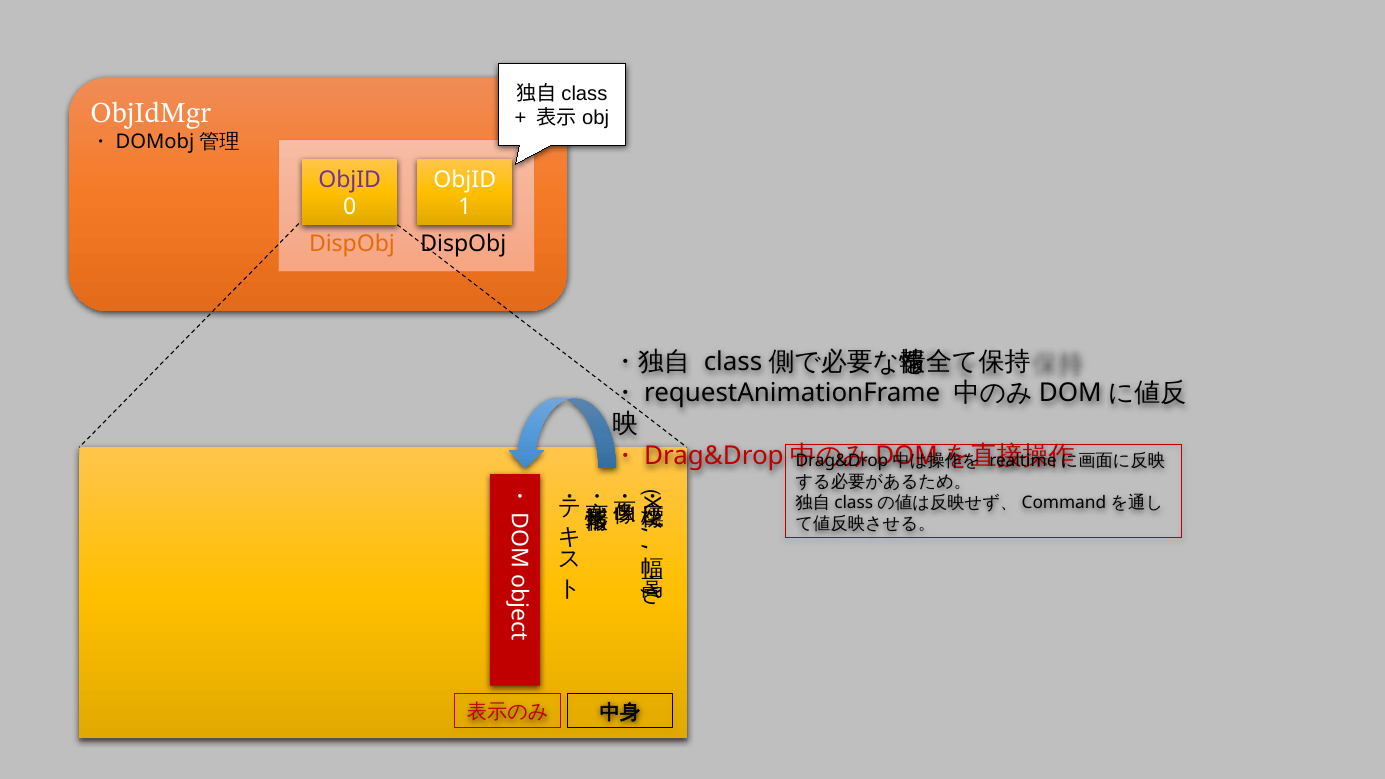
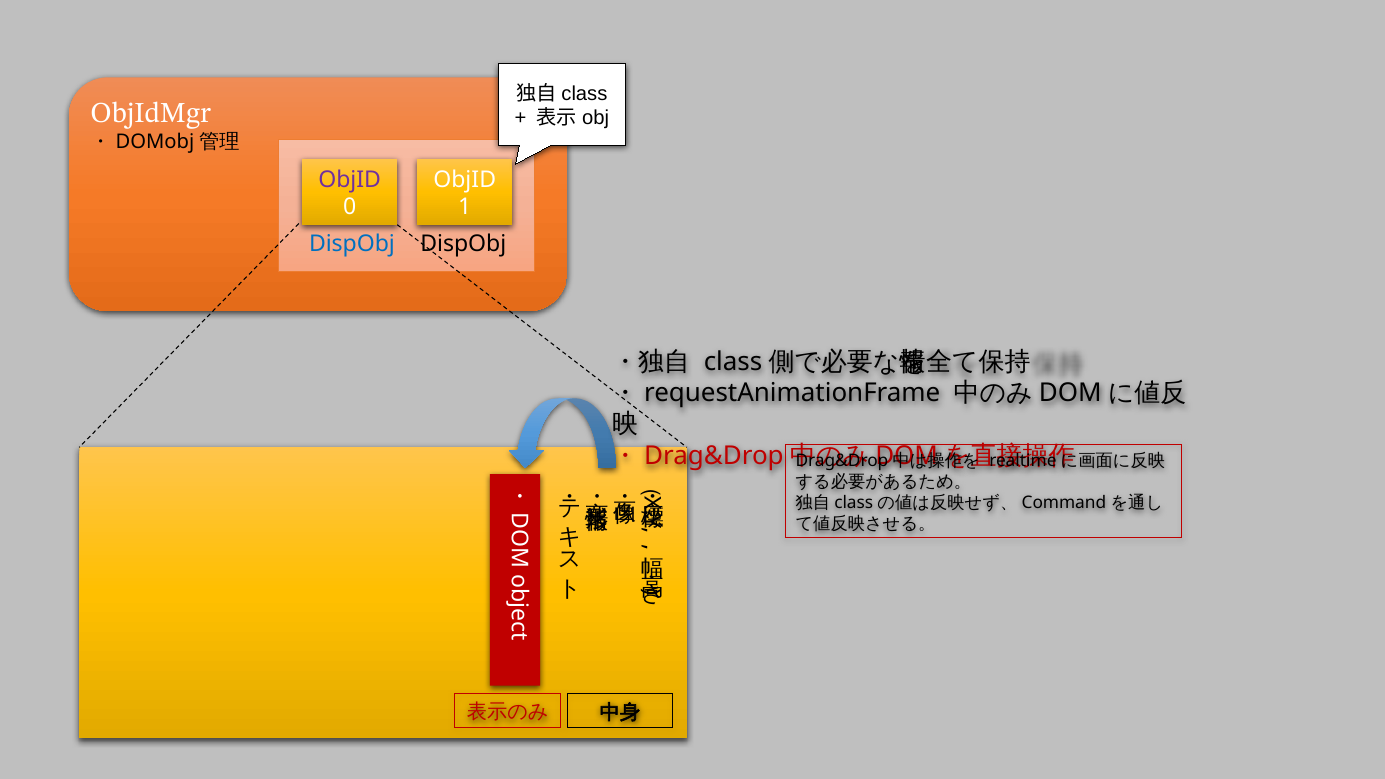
DispObj at (352, 244) colour: orange -> blue
